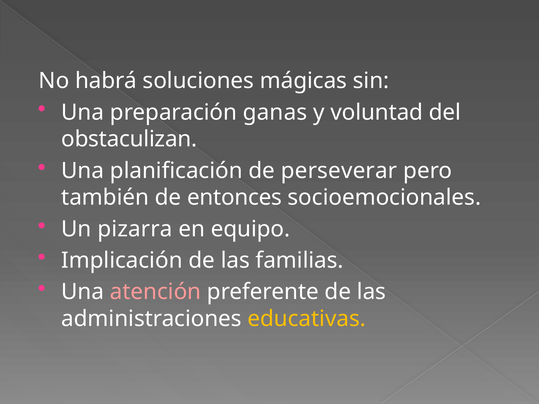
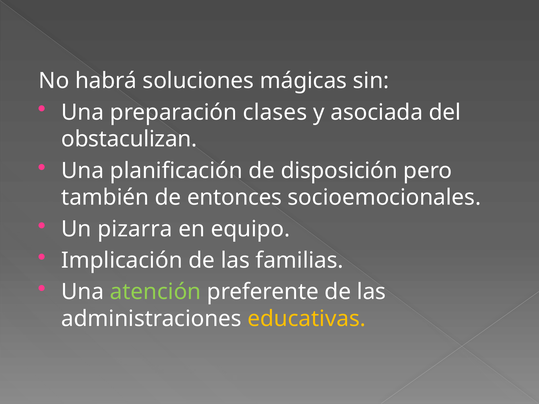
ganas: ganas -> clases
voluntad: voluntad -> asociada
perseverar: perseverar -> disposición
atención colour: pink -> light green
